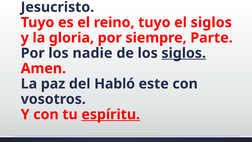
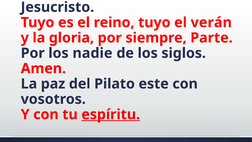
el siglos: siglos -> verán
siglos at (184, 53) underline: present -> none
Habló: Habló -> Pilato
